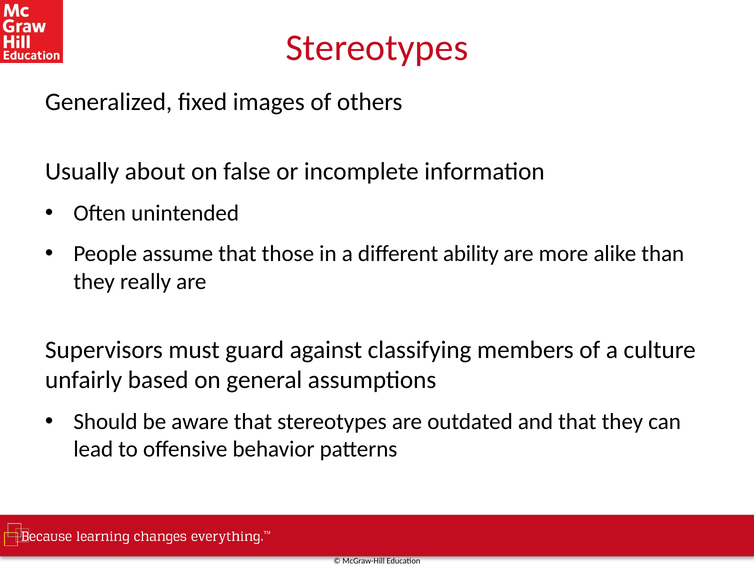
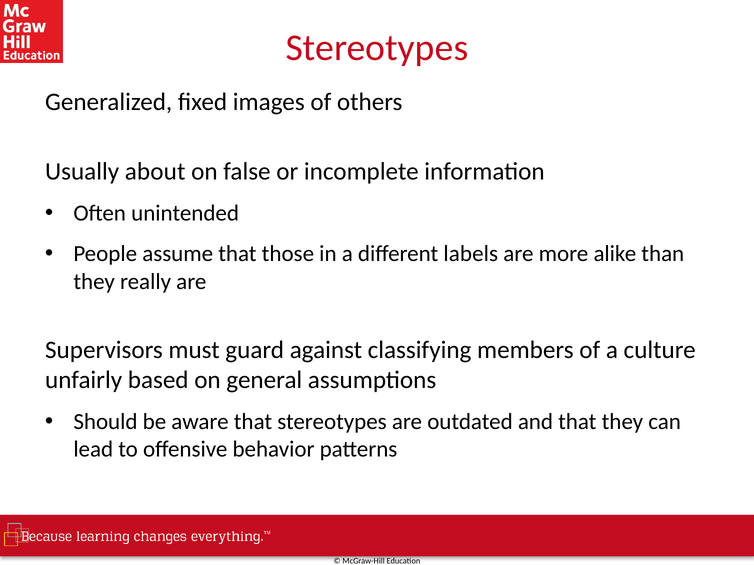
ability: ability -> labels
